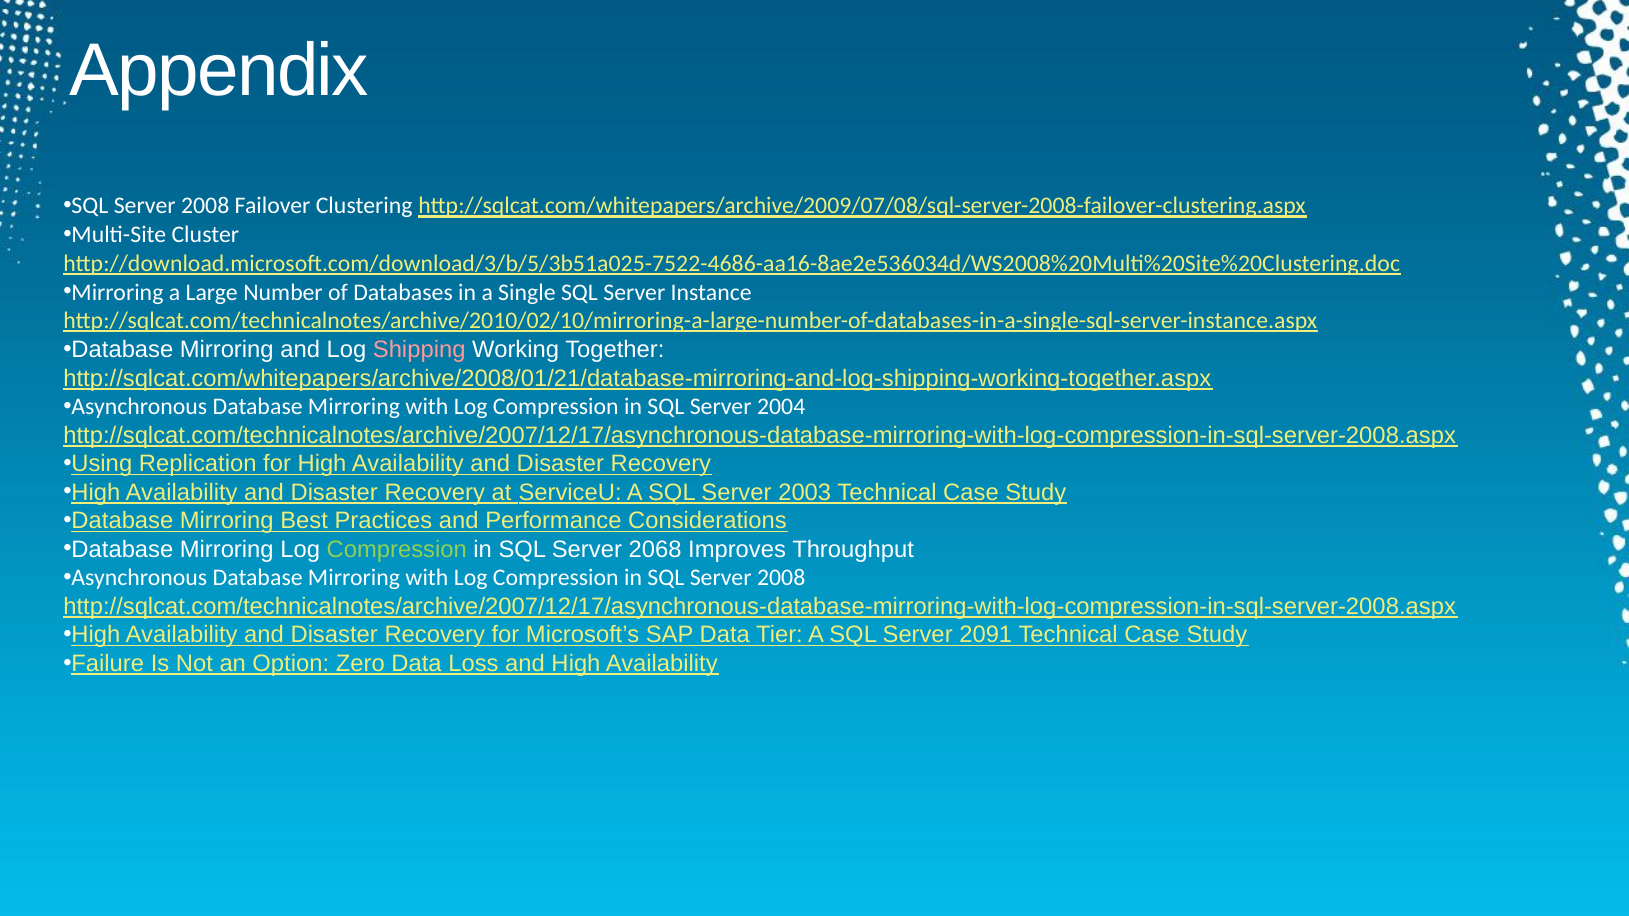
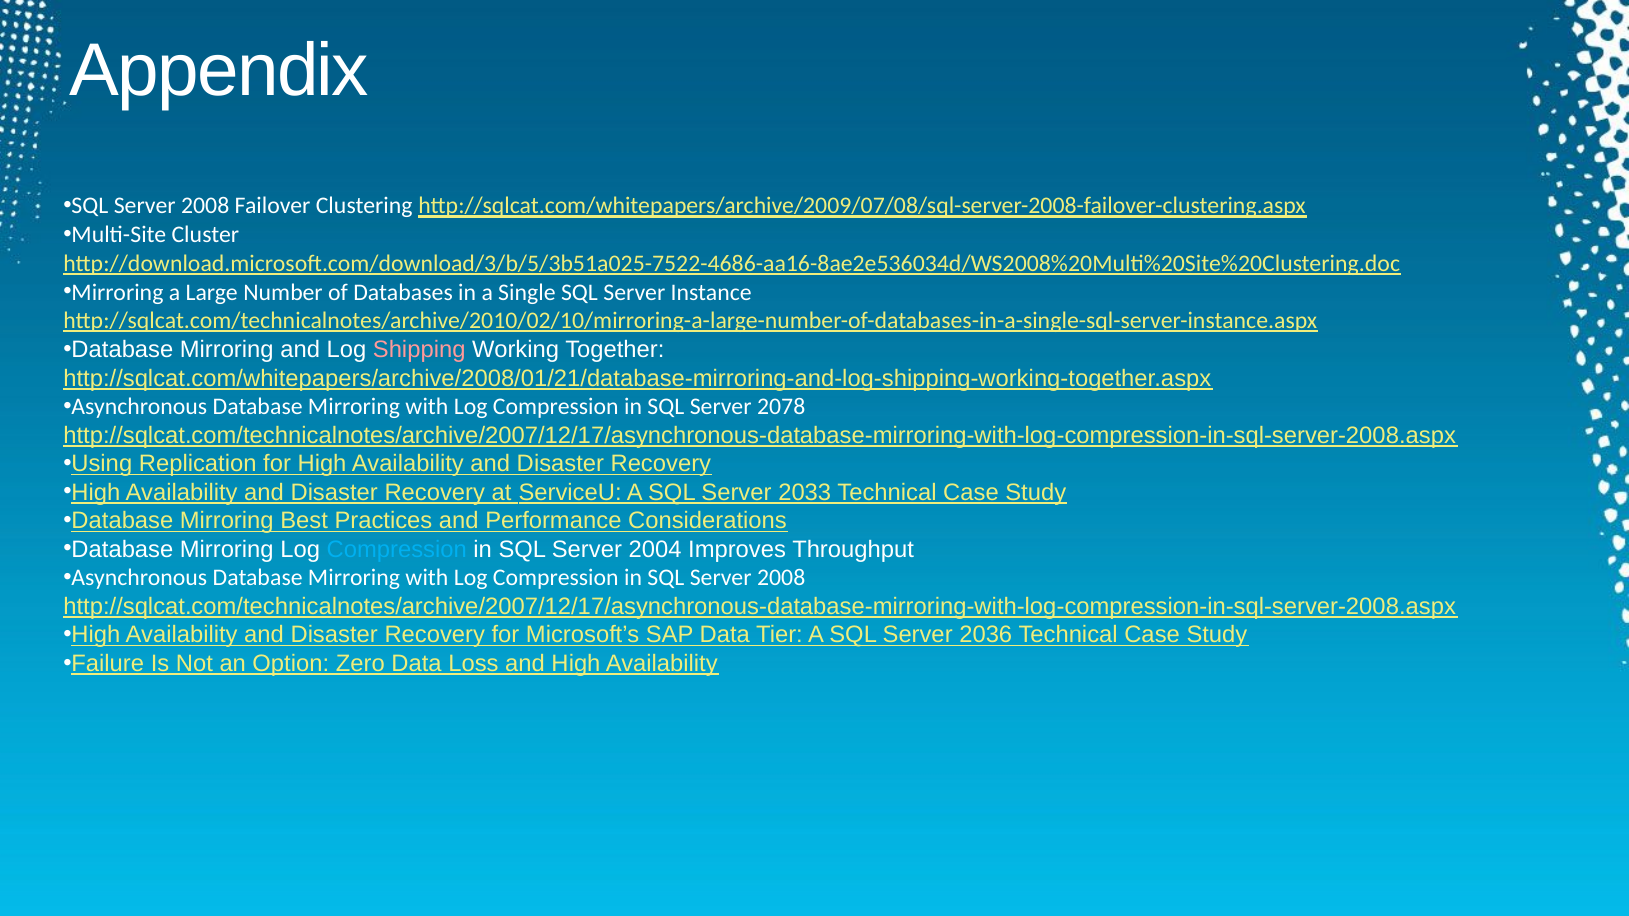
2004: 2004 -> 2078
2003: 2003 -> 2033
Compression at (397, 550) colour: light green -> light blue
2068: 2068 -> 2004
2091: 2091 -> 2036
